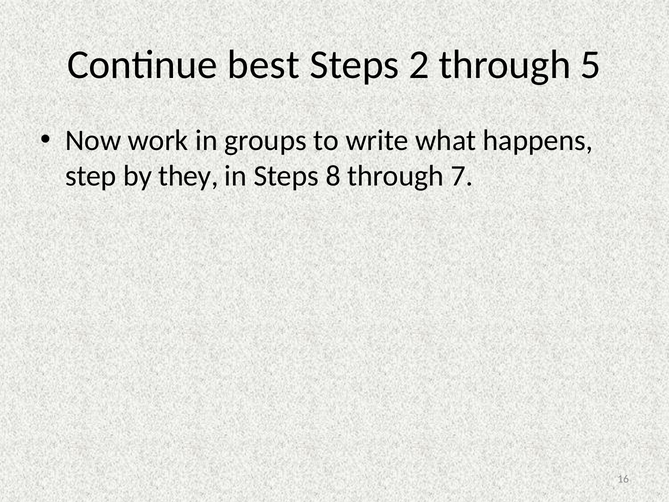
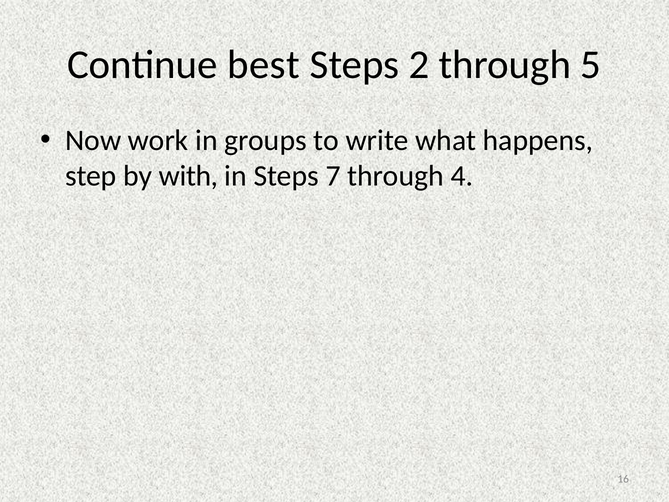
they: they -> with
8: 8 -> 7
7: 7 -> 4
